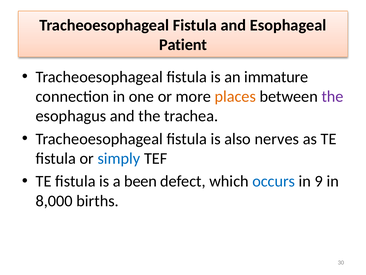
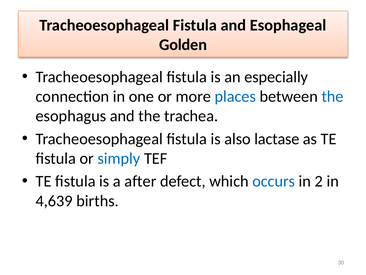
Patient: Patient -> Golden
immature: immature -> especially
places colour: orange -> blue
the at (333, 96) colour: purple -> blue
nerves: nerves -> lactase
been: been -> after
9: 9 -> 2
8,000: 8,000 -> 4,639
